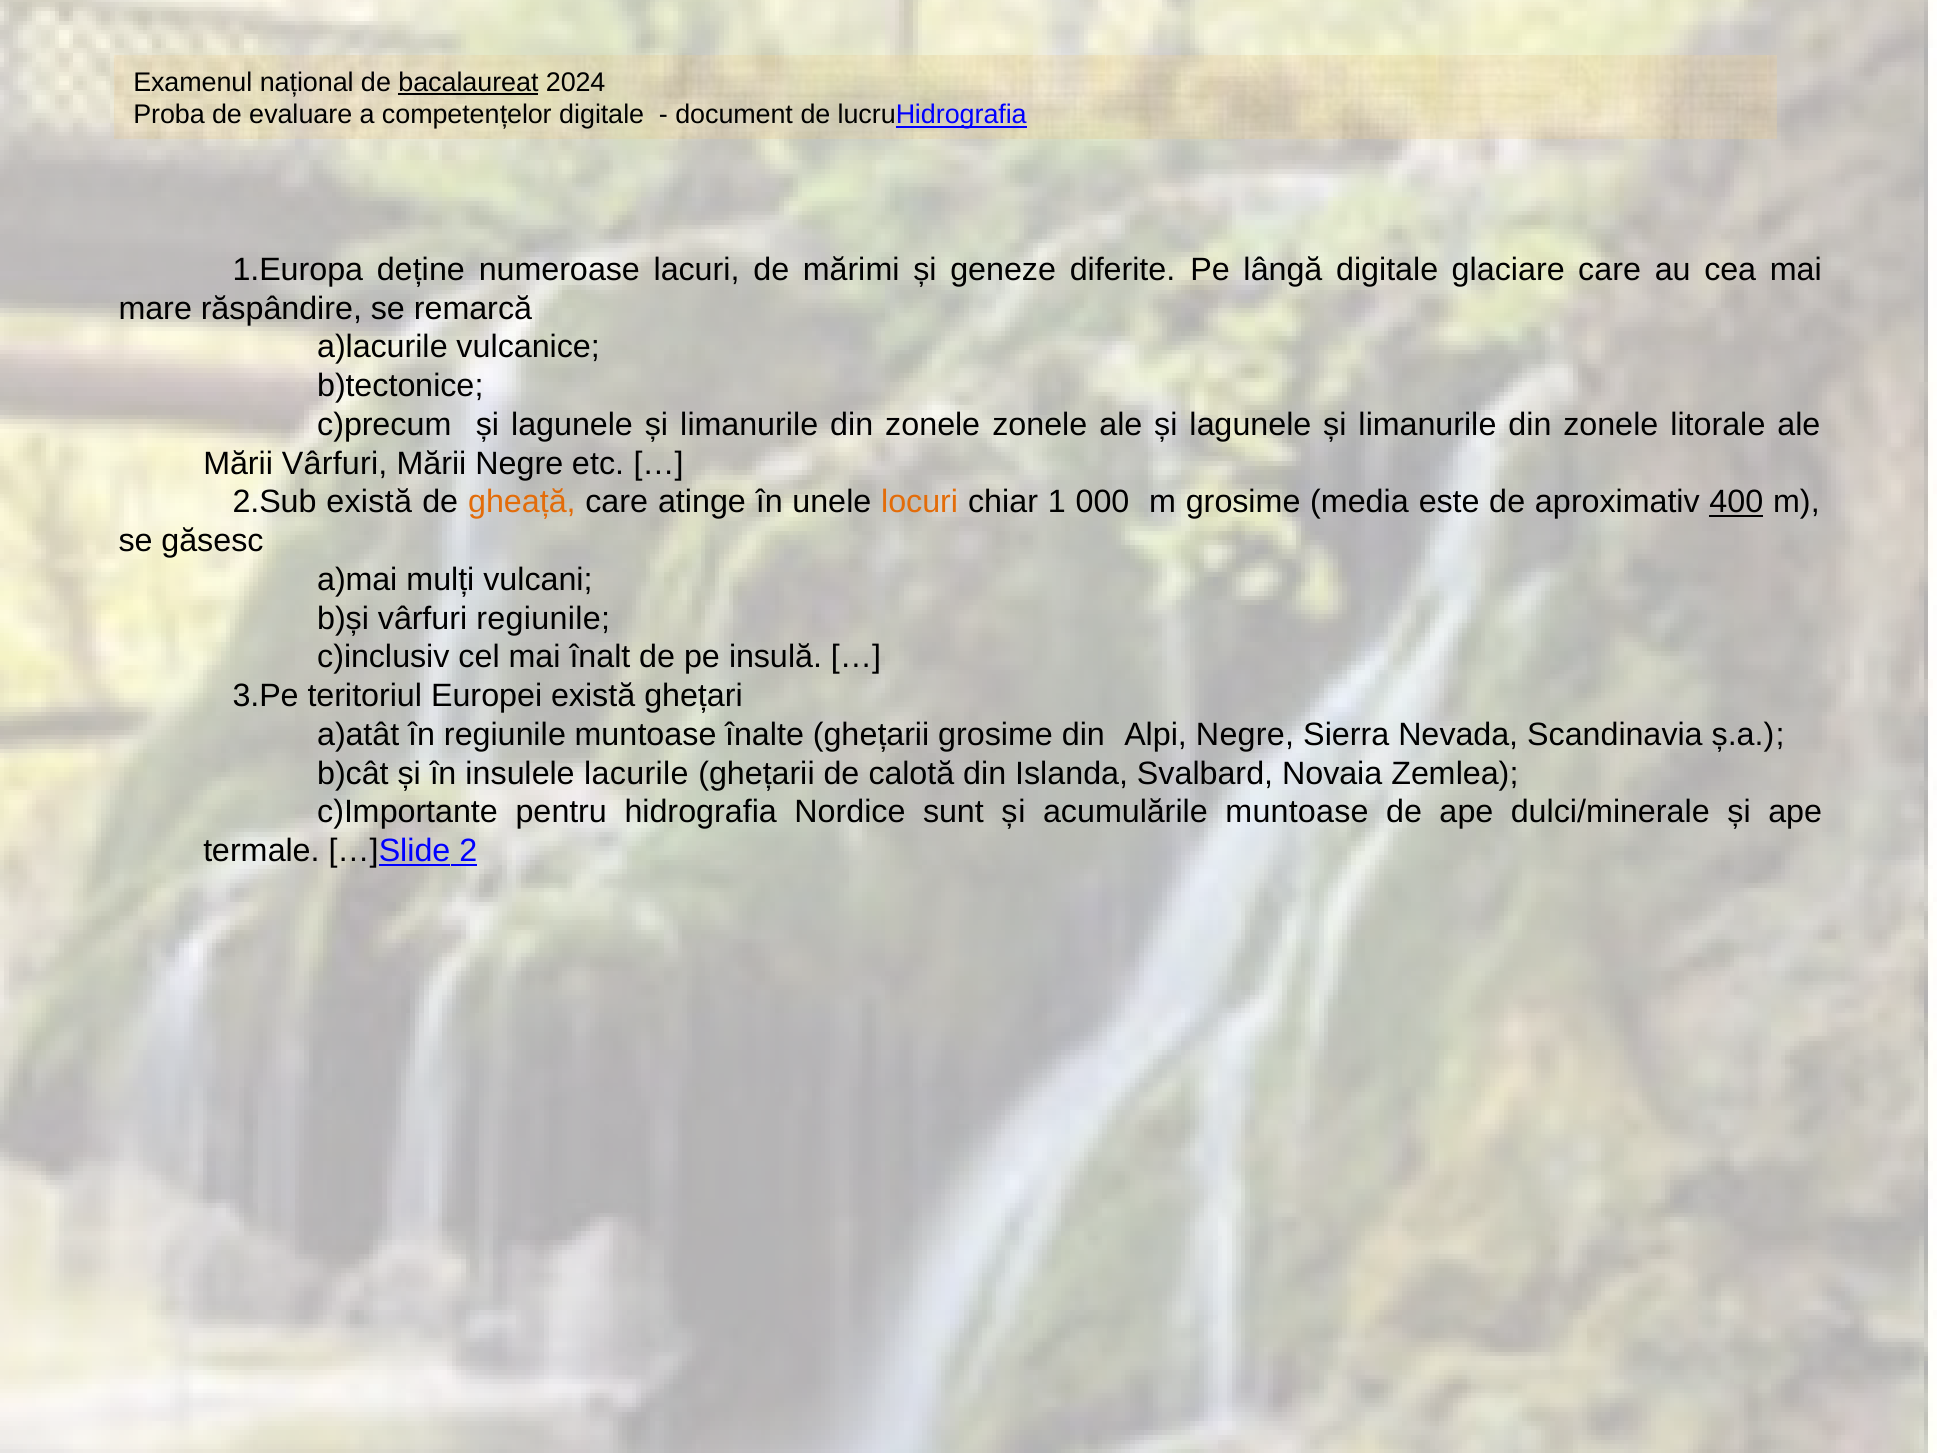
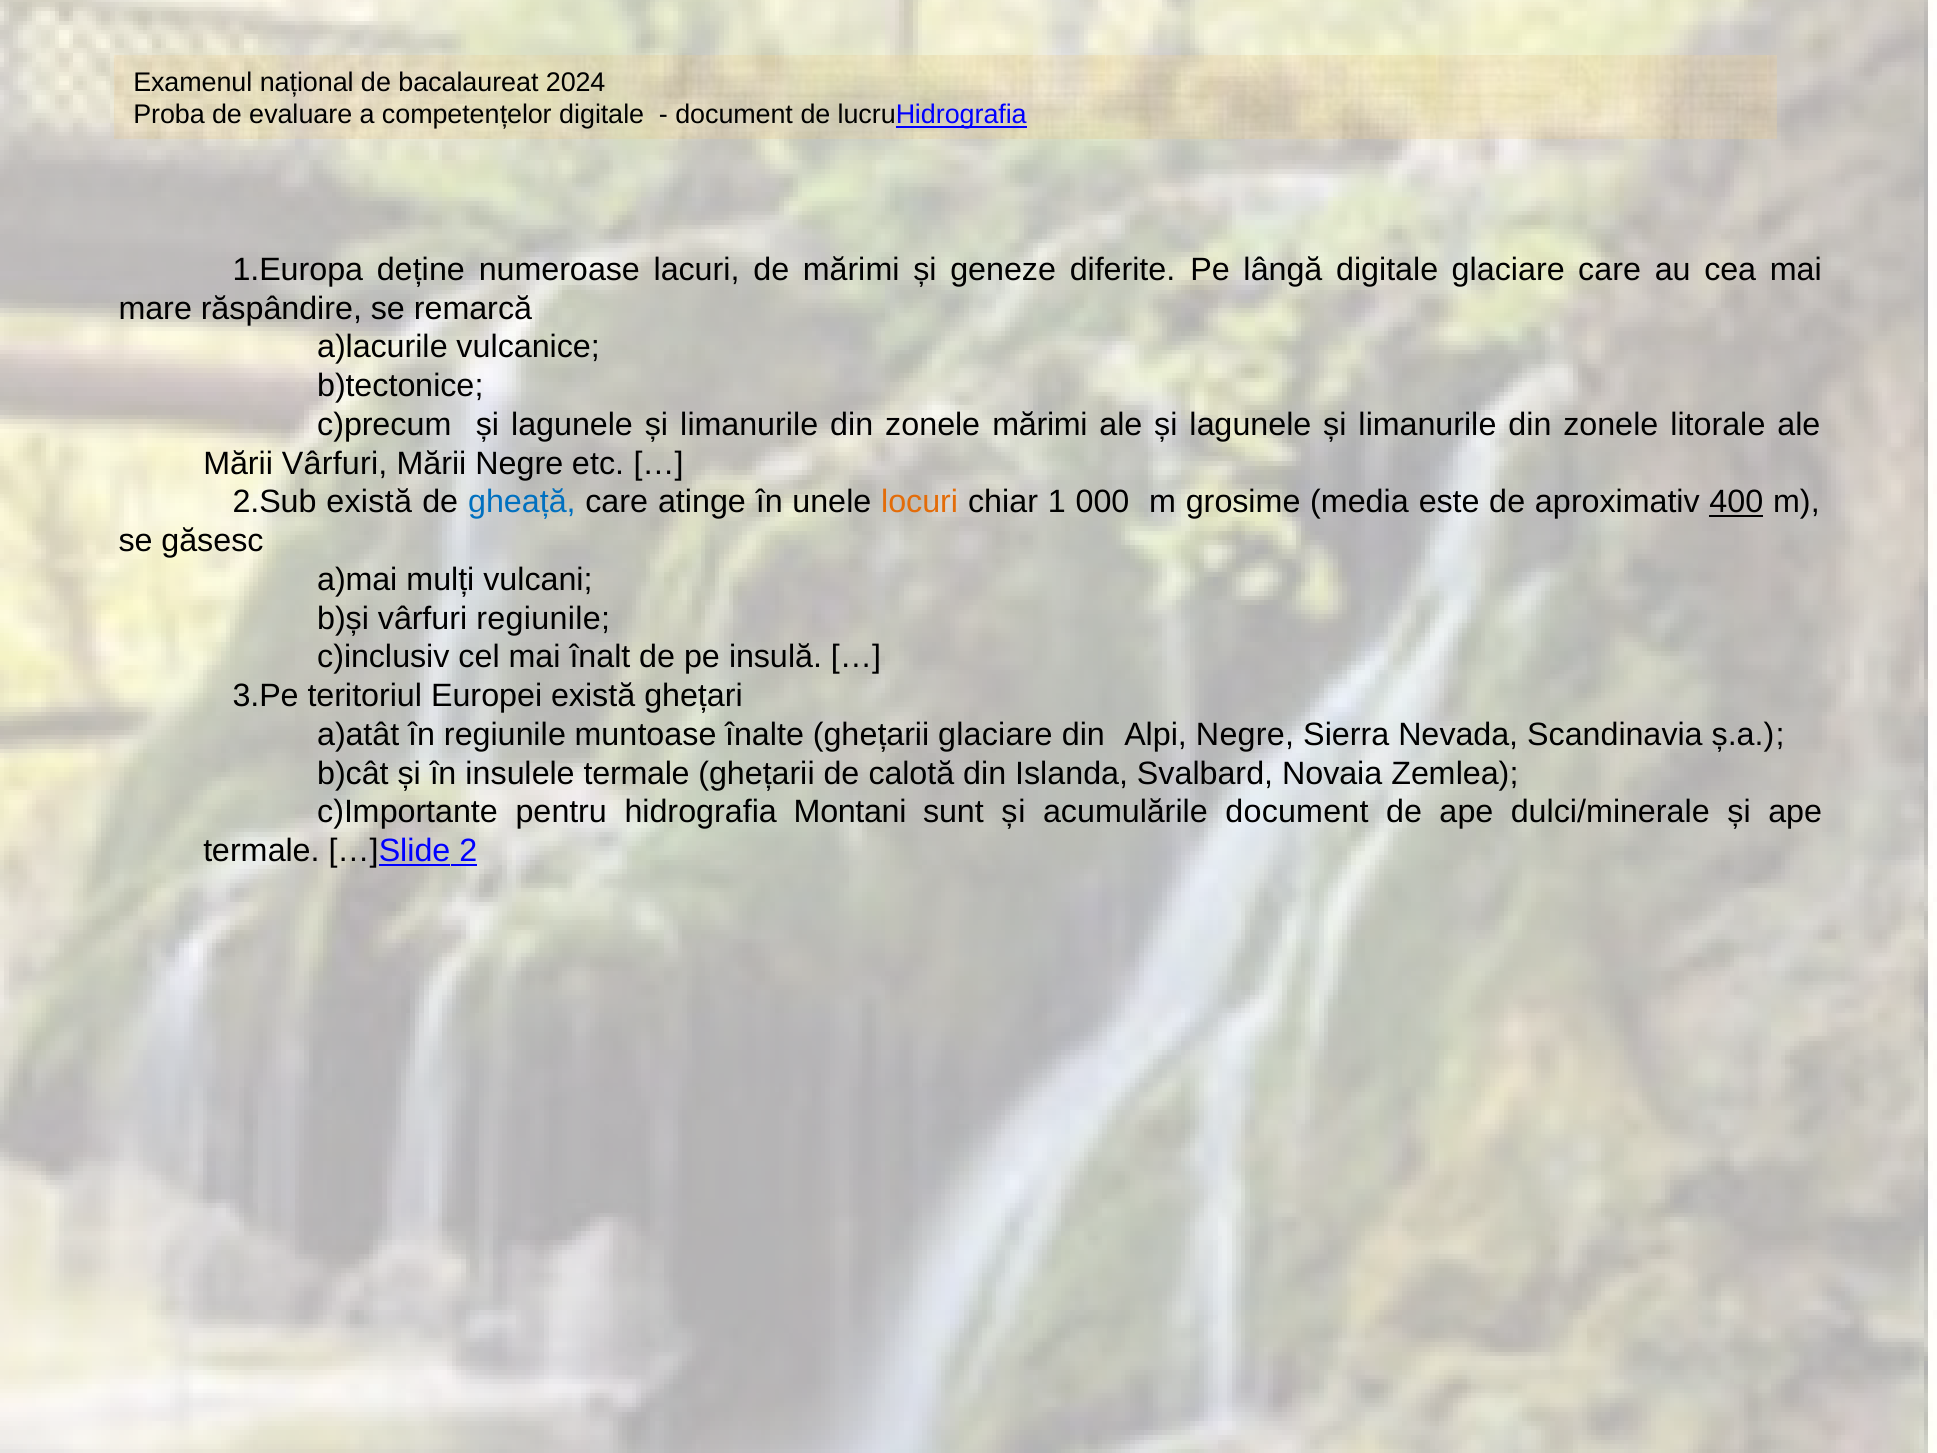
bacalaureat underline: present -> none
zonele zonele: zonele -> mărimi
gheață colour: orange -> blue
ghețarii grosime: grosime -> glaciare
insulele lacurile: lacurile -> termale
Nordice: Nordice -> Montani
acumulările muntoase: muntoase -> document
